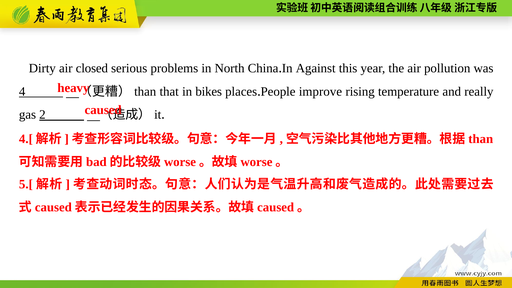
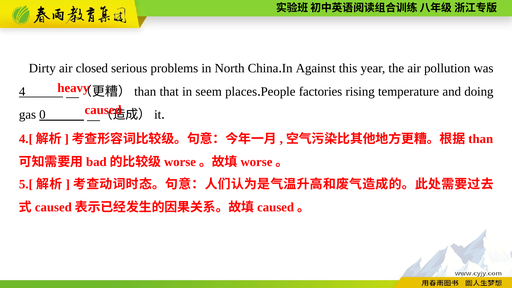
bikes: bikes -> seem
improve: improve -> factories
really: really -> doing
2: 2 -> 0
